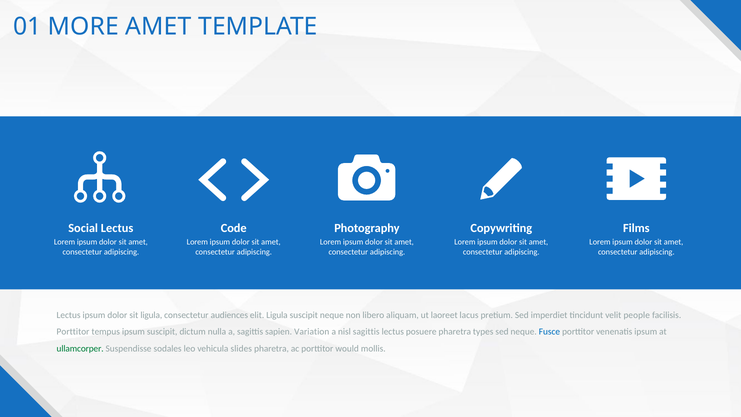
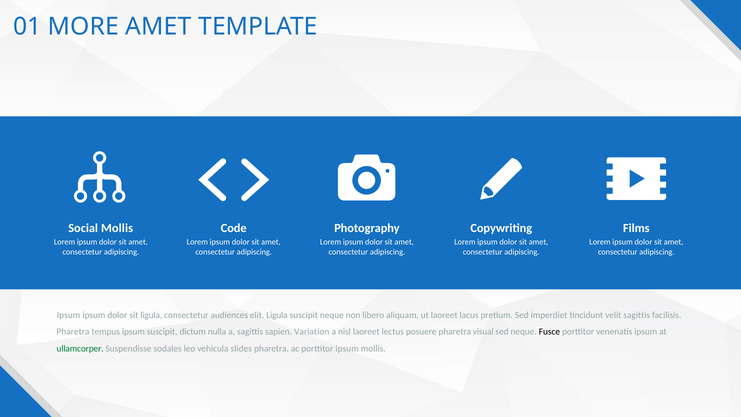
Social Lectus: Lectus -> Mollis
Lectus at (69, 315): Lectus -> Ipsum
velit people: people -> sagittis
Porttitor at (73, 332): Porttitor -> Pharetra
nisl sagittis: sagittis -> laoreet
types: types -> visual
Fusce colour: blue -> black
porttitor would: would -> ipsum
